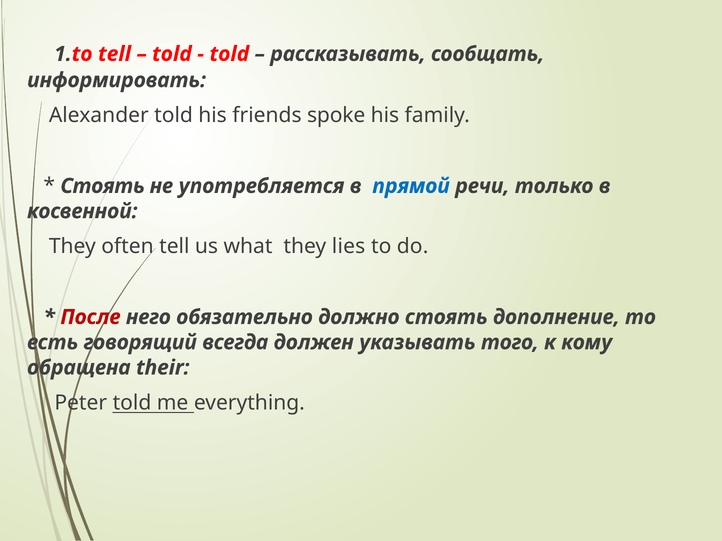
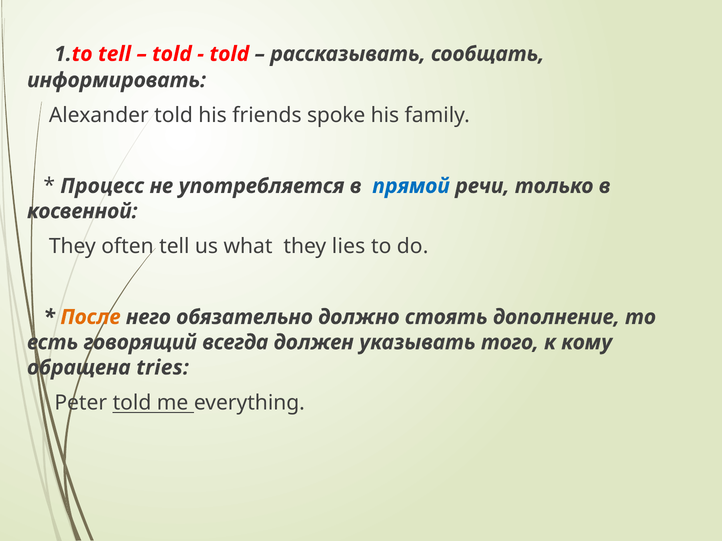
Стоять at (102, 186): Стоять -> Процесс
После colour: red -> orange
their: their -> tries
